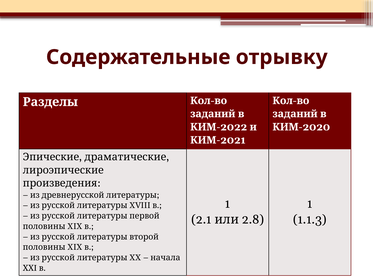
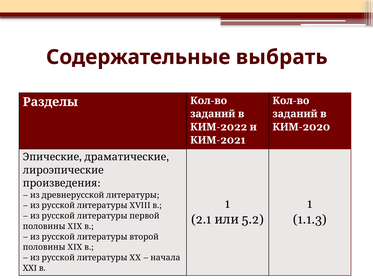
отрывку: отрывку -> выбрать
2.8: 2.8 -> 5.2
